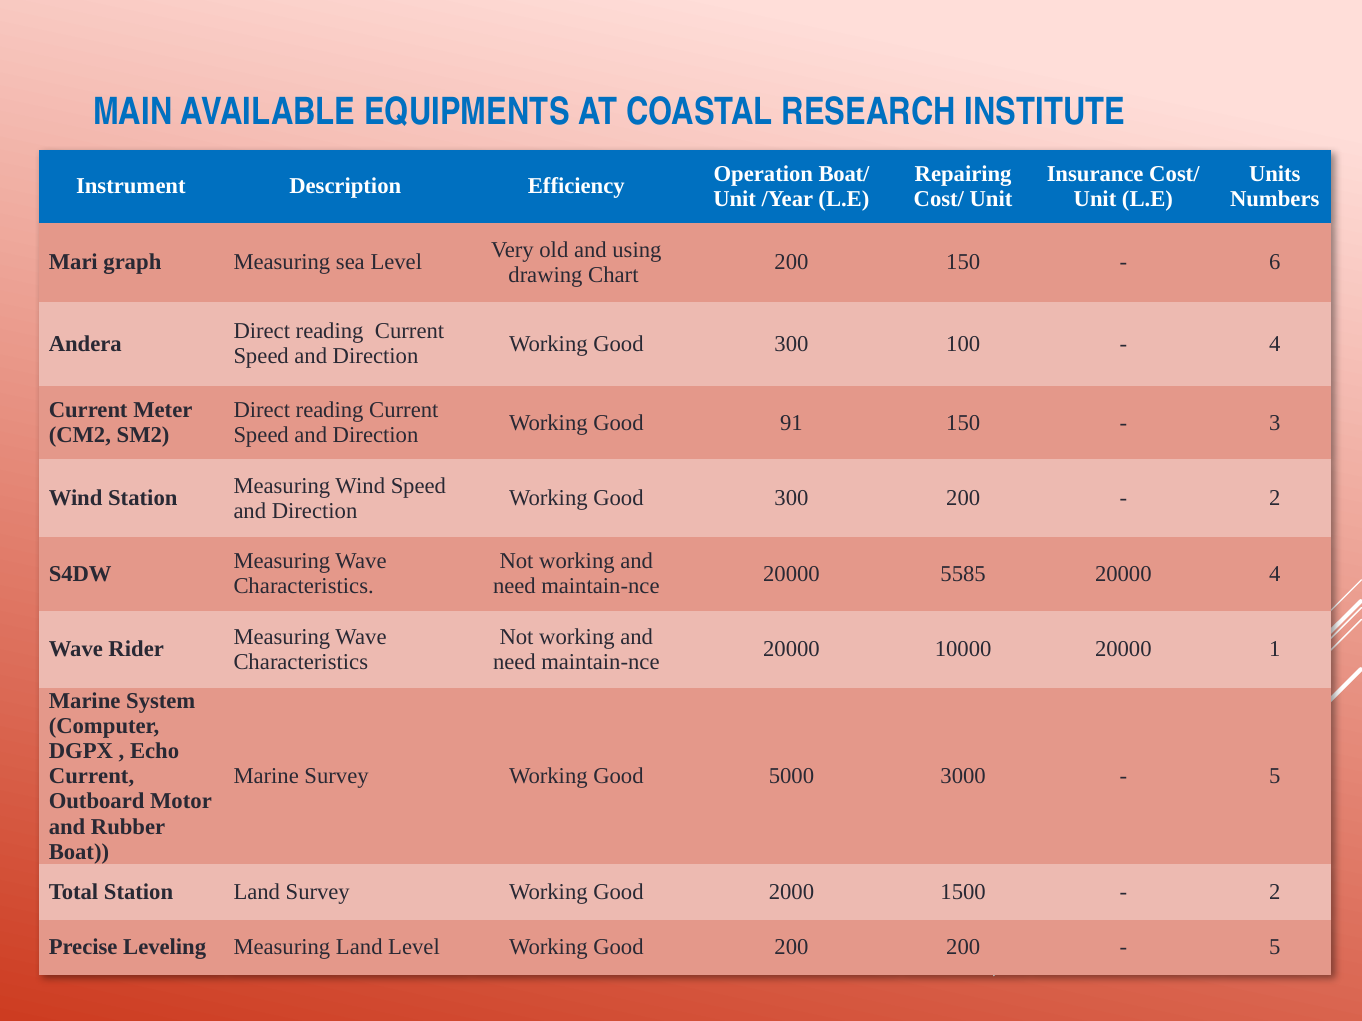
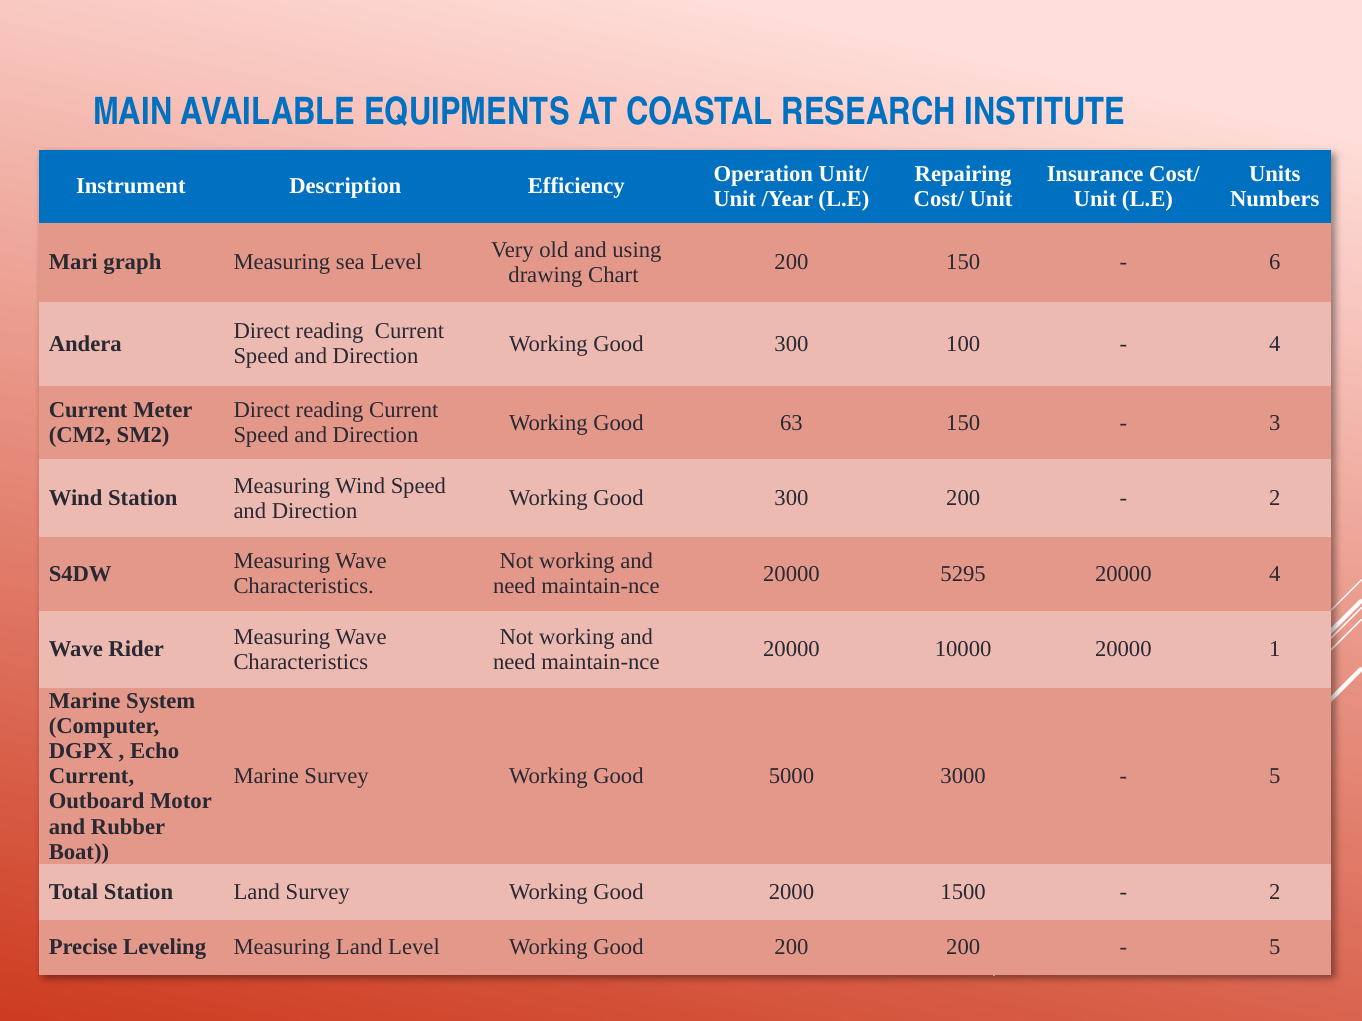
Boat/: Boat/ -> Unit/
91: 91 -> 63
5585: 5585 -> 5295
